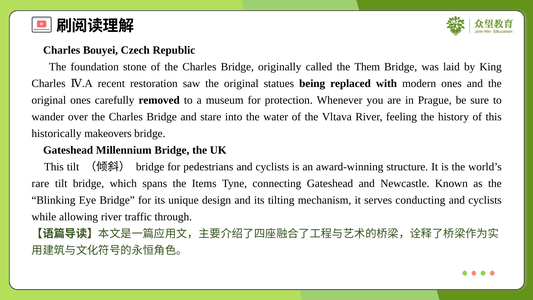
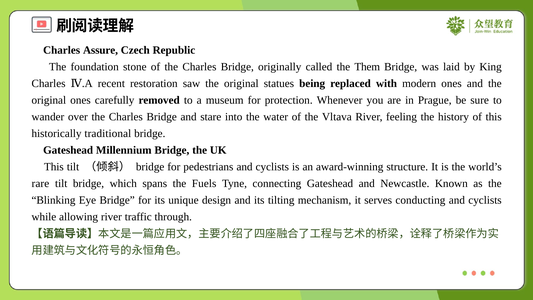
Bouyei: Bouyei -> Assure
makeovers: makeovers -> traditional
Items: Items -> Fuels
